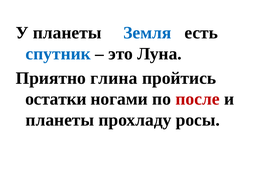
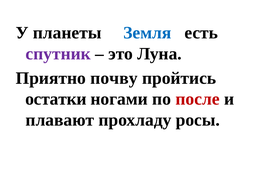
спутник colour: blue -> purple
глина: глина -> почву
планеты at (60, 120): планеты -> плавают
